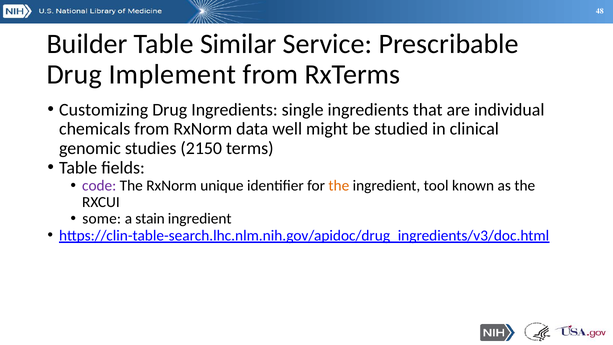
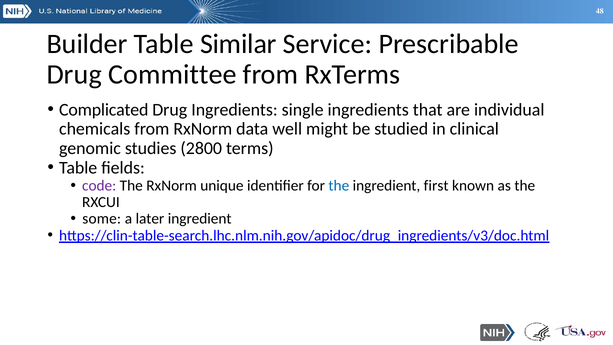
Implement: Implement -> Committee
Customizing: Customizing -> Complicated
2150: 2150 -> 2800
the at (339, 186) colour: orange -> blue
tool: tool -> first
stain: stain -> later
